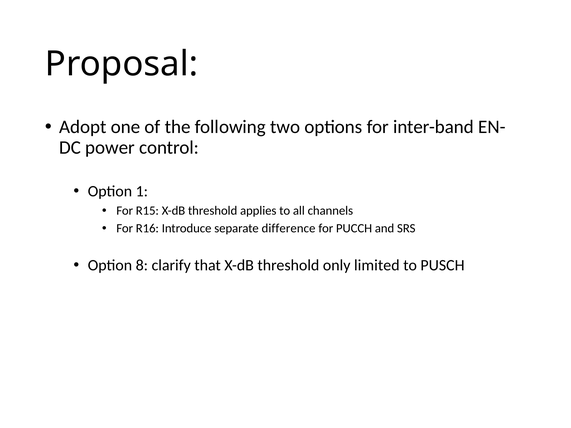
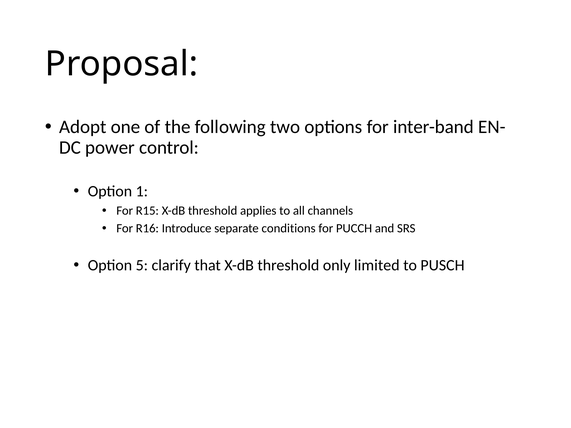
difference: difference -> conditions
8: 8 -> 5
